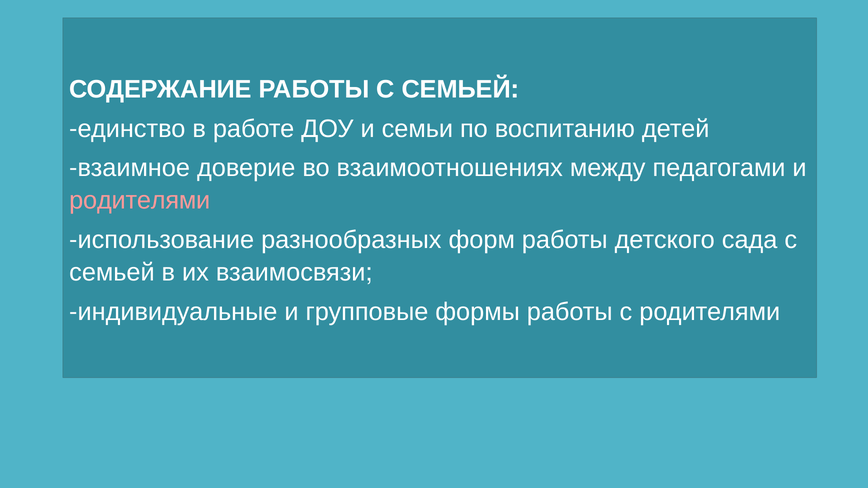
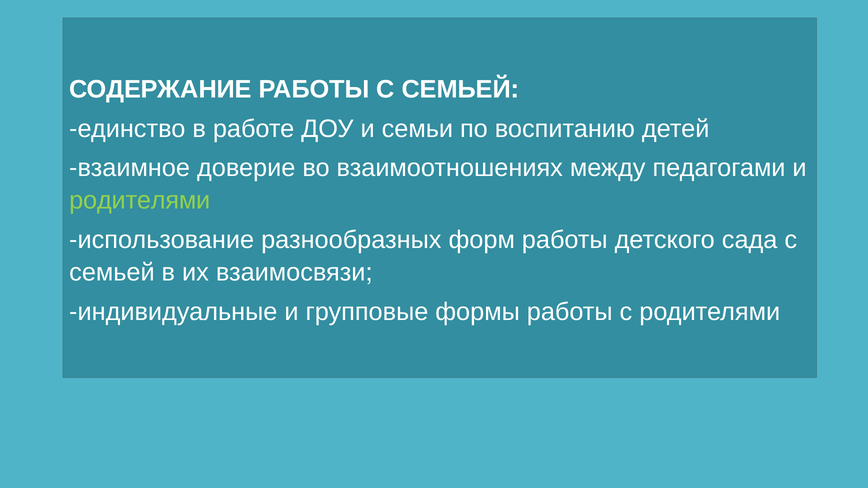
родителями at (140, 201) colour: pink -> light green
